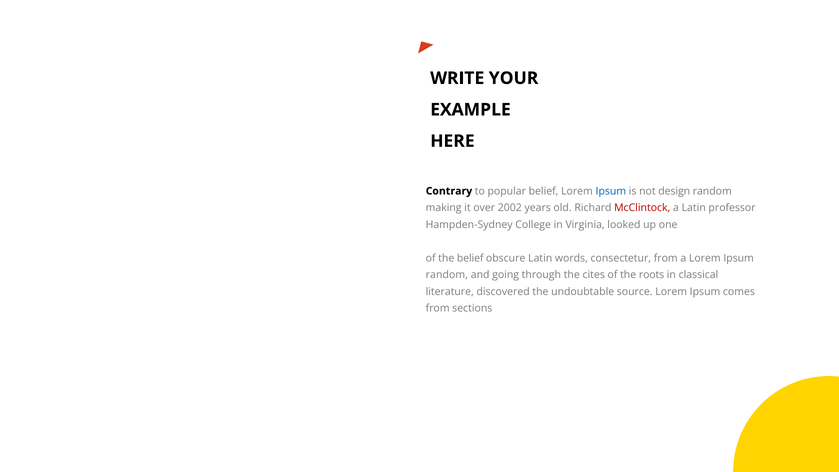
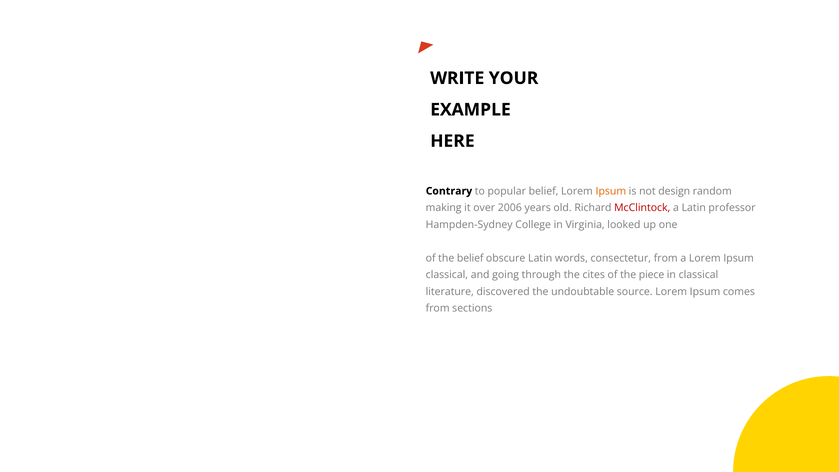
Ipsum at (611, 191) colour: blue -> orange
2002: 2002 -> 2006
random at (447, 275): random -> classical
roots: roots -> piece
